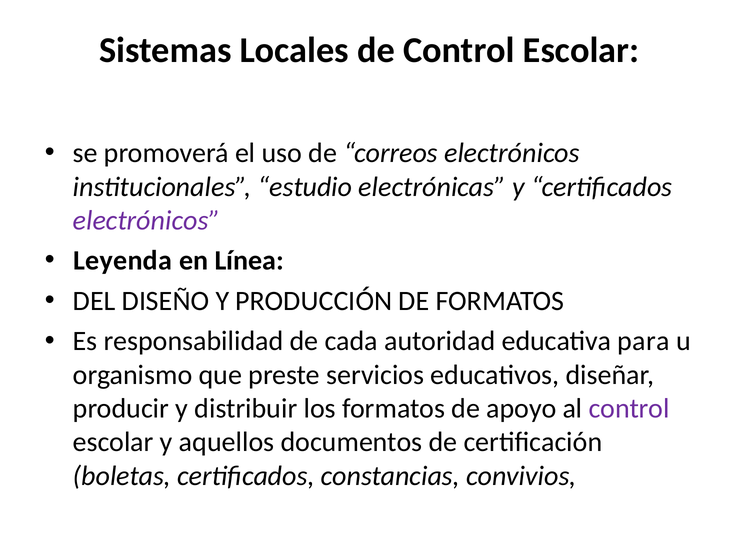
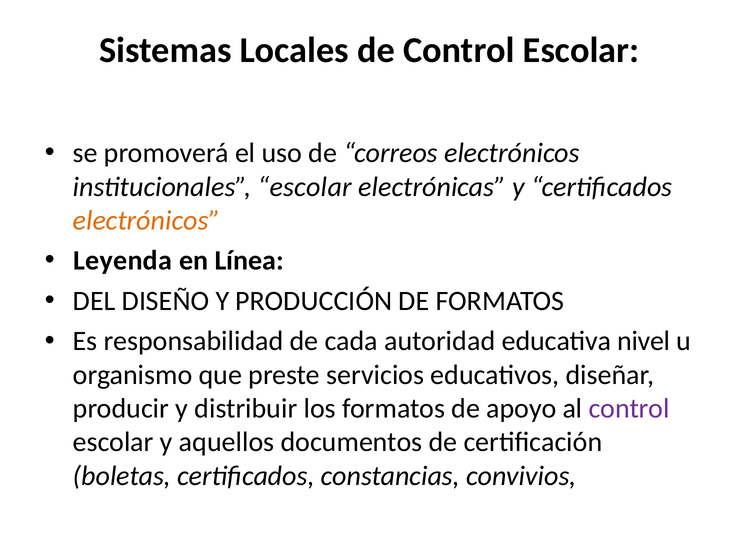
institucionales estudio: estudio -> escolar
electrónicos at (147, 221) colour: purple -> orange
para: para -> nivel
